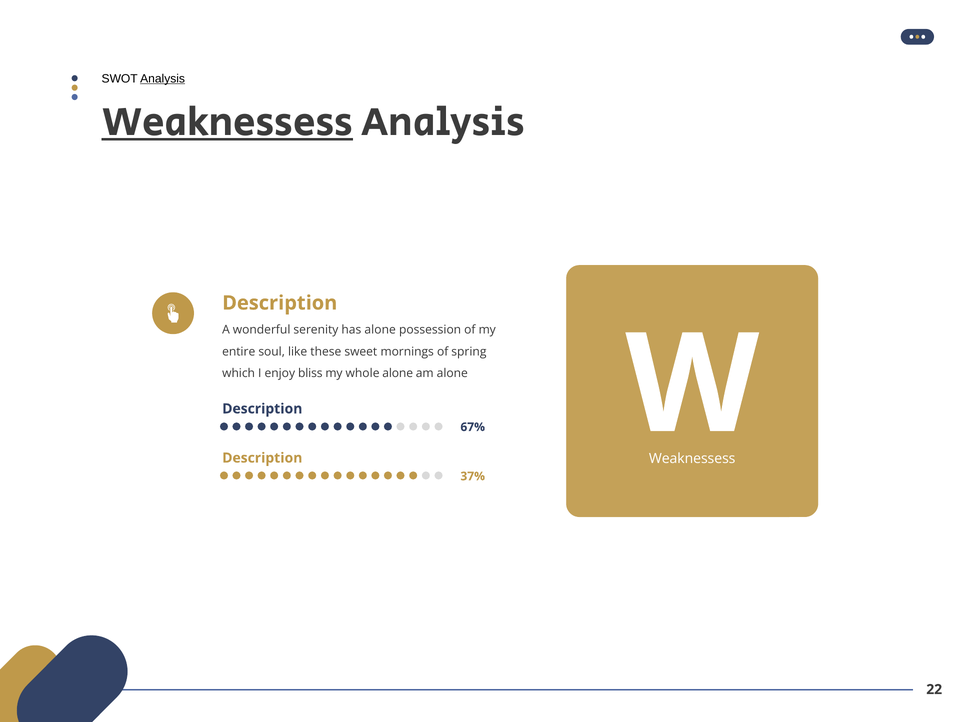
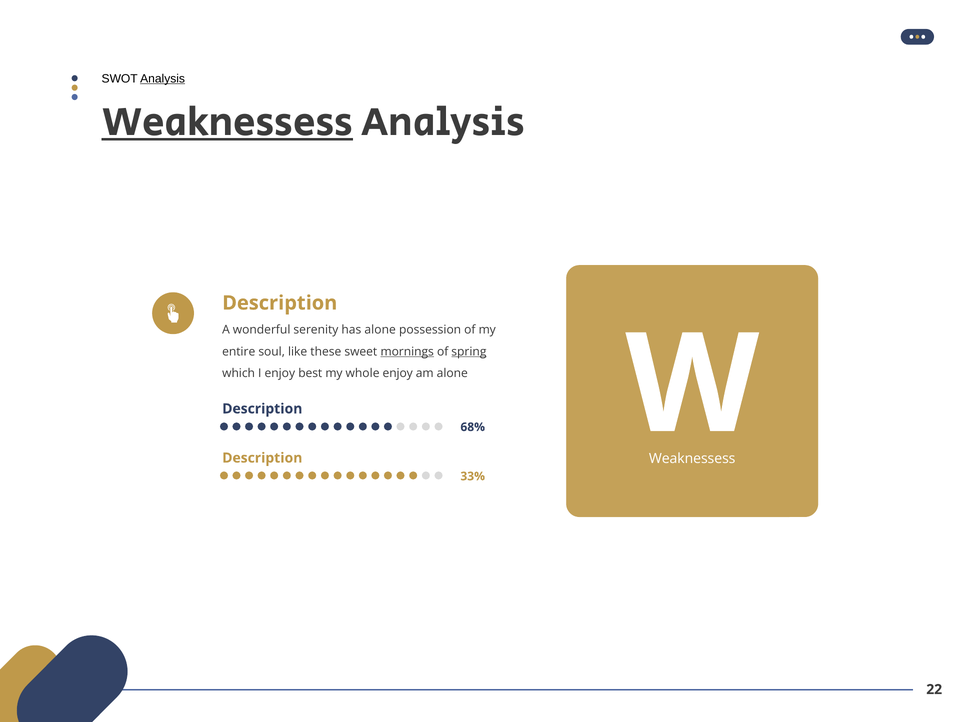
mornings underline: none -> present
spring underline: none -> present
bliss: bliss -> best
whole alone: alone -> enjoy
67%: 67% -> 68%
37%: 37% -> 33%
